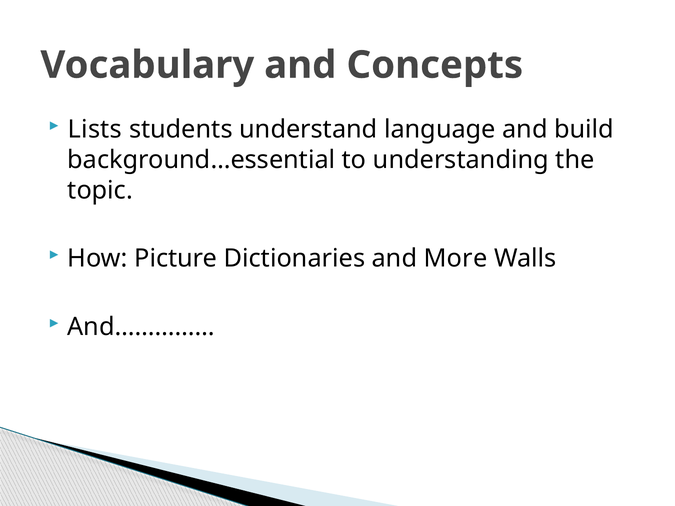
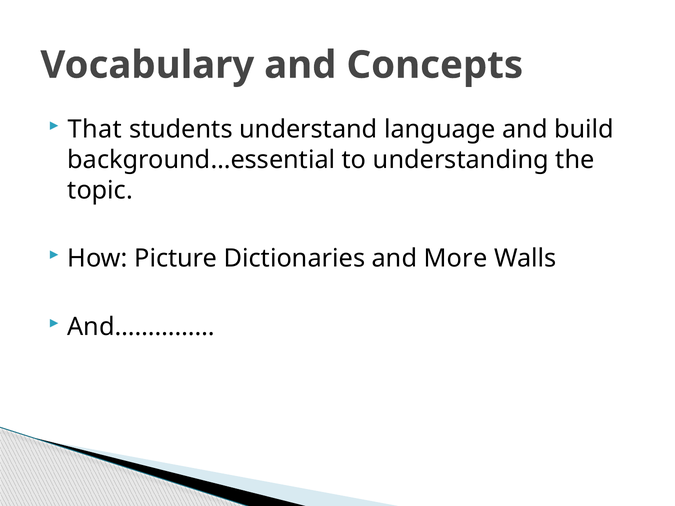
Lists: Lists -> That
